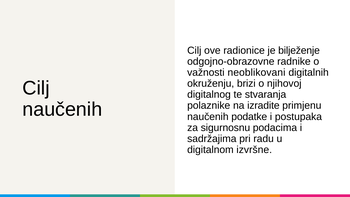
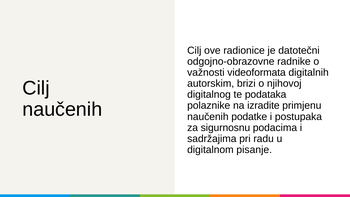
bilježenje: bilježenje -> datotečni
neoblikovani: neoblikovani -> videoformata
okruženju: okruženju -> autorskim
stvaranja: stvaranja -> podataka
izvršne: izvršne -> pisanje
